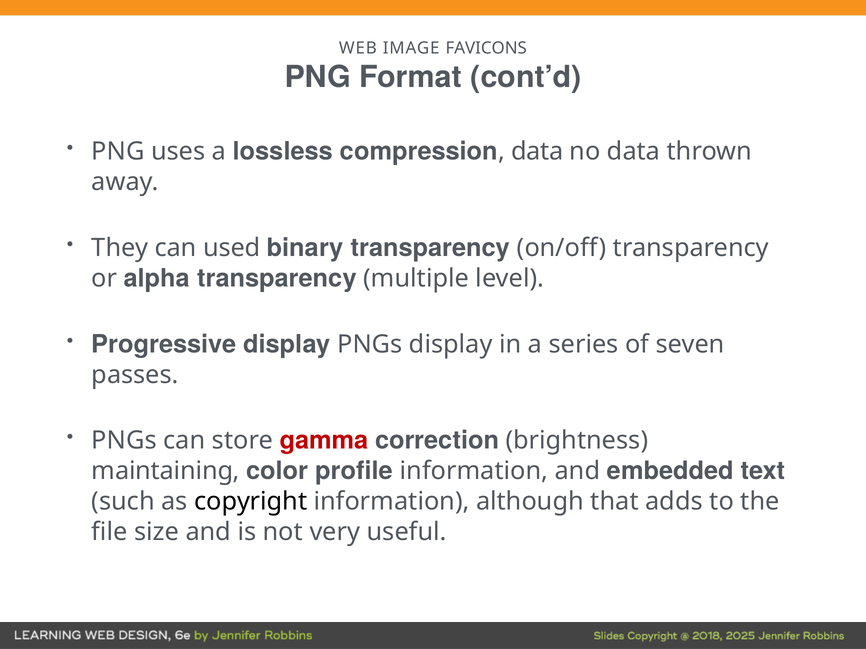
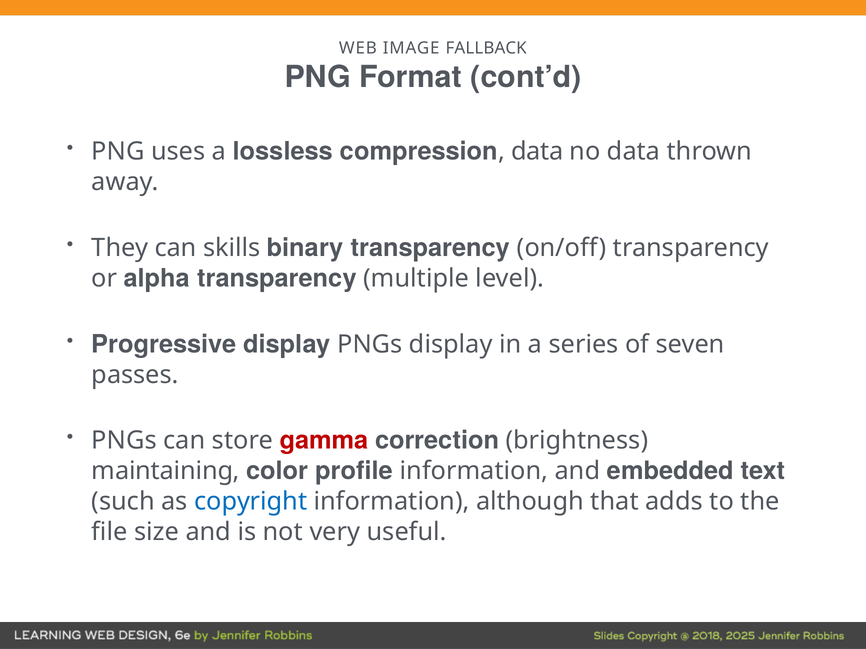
FAVICONS: FAVICONS -> FALLBACK
used: used -> skills
copyright colour: black -> blue
